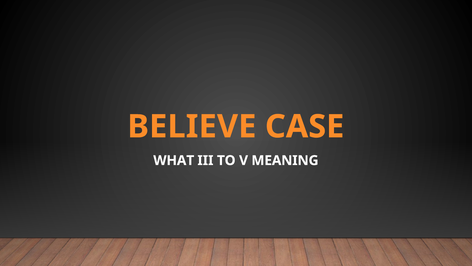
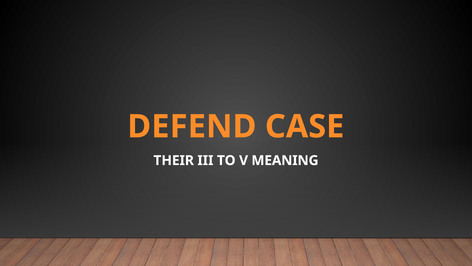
BELIEVE: BELIEVE -> DEFEND
WHAT: WHAT -> THEIR
